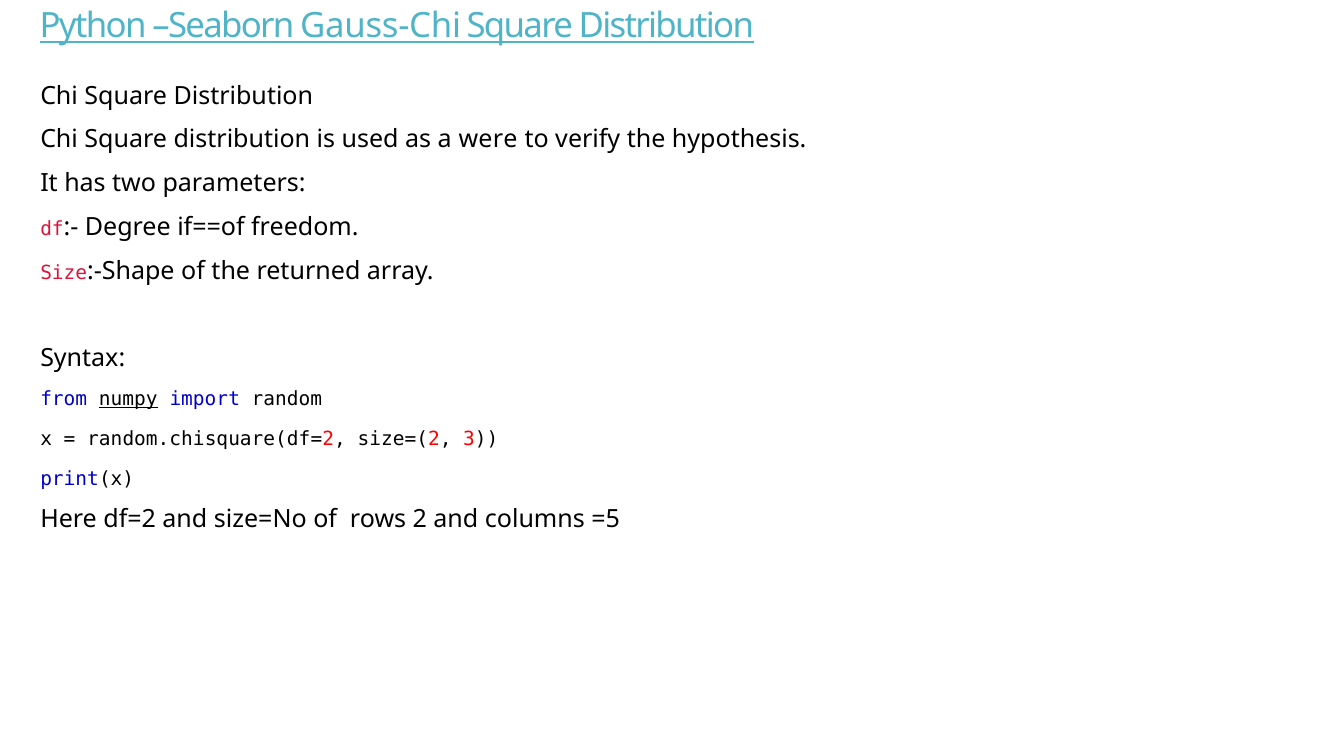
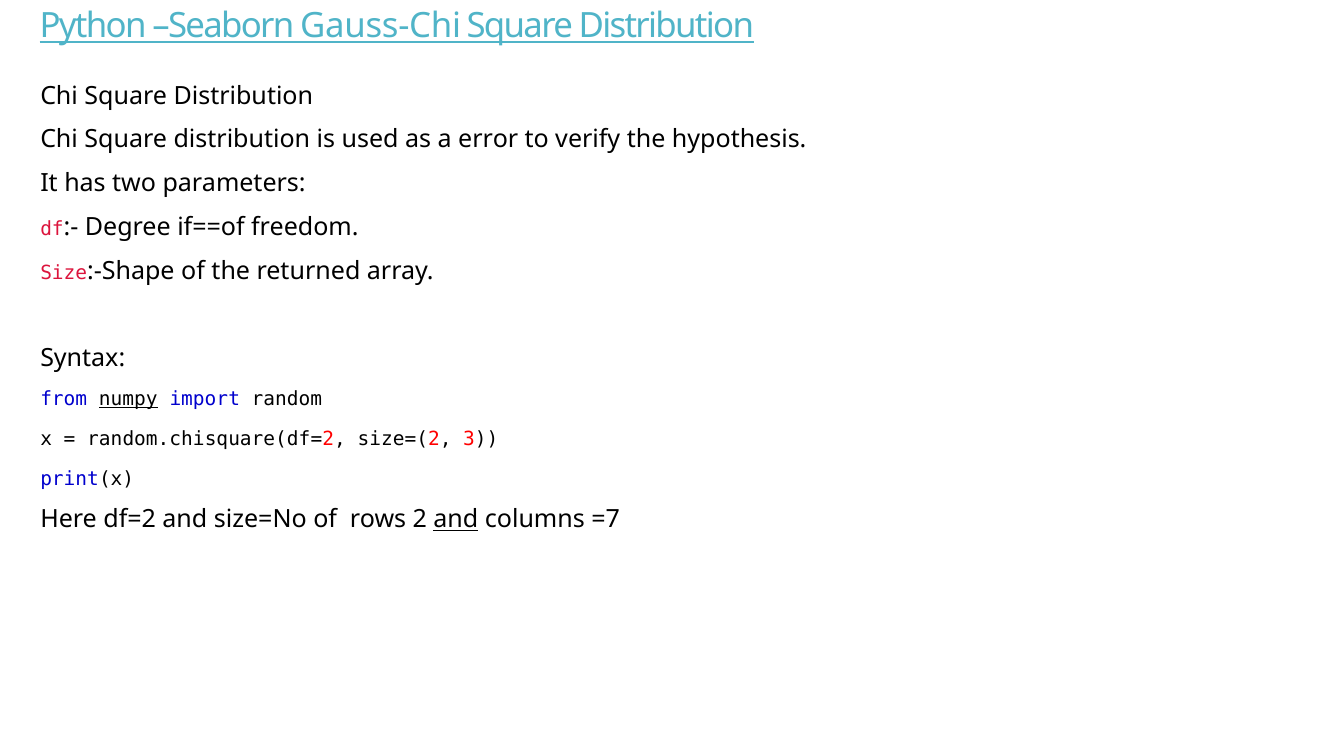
were: were -> error
and at (456, 519) underline: none -> present
=5: =5 -> =7
